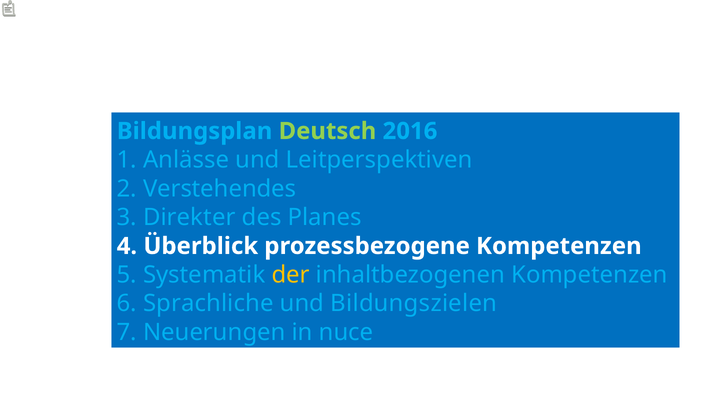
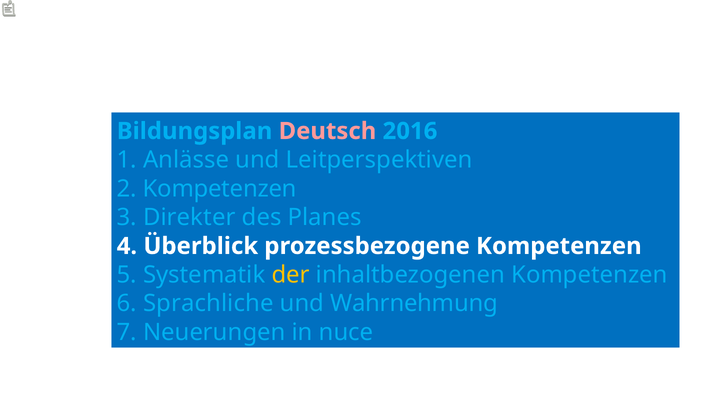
Deutsch colour: light green -> pink
2 Verstehendes: Verstehendes -> Kompetenzen
Bildungszielen: Bildungszielen -> Wahrnehmung
